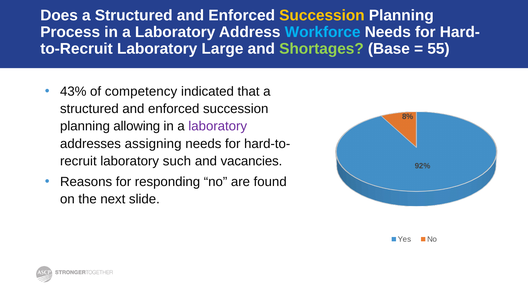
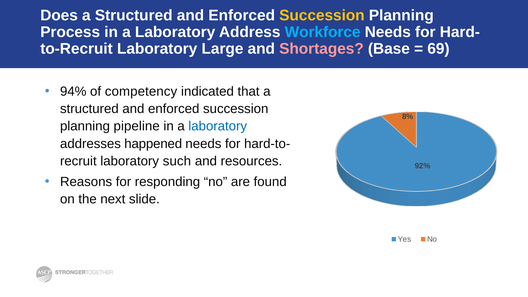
Shortages colour: light green -> pink
55: 55 -> 69
43%: 43% -> 94%
allowing: allowing -> pipeline
laboratory at (218, 126) colour: purple -> blue
assigning: assigning -> happened
vacancies: vacancies -> resources
